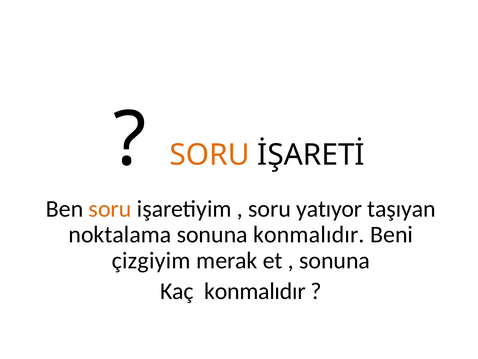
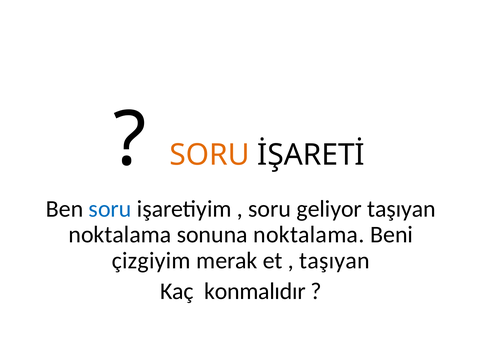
soru at (110, 209) colour: orange -> blue
yatıyor: yatıyor -> geliyor
sonuna konmalıdır: konmalıdır -> noktalama
sonuna at (335, 260): sonuna -> taşıyan
